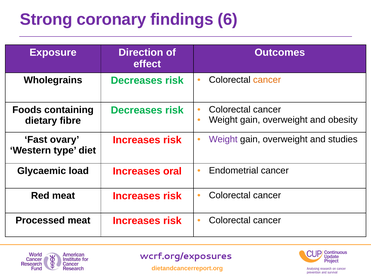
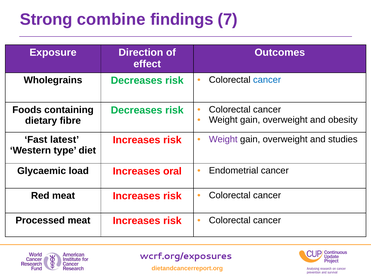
coronary: coronary -> combine
6: 6 -> 7
cancer at (267, 80) colour: orange -> blue
ovary: ovary -> latest
